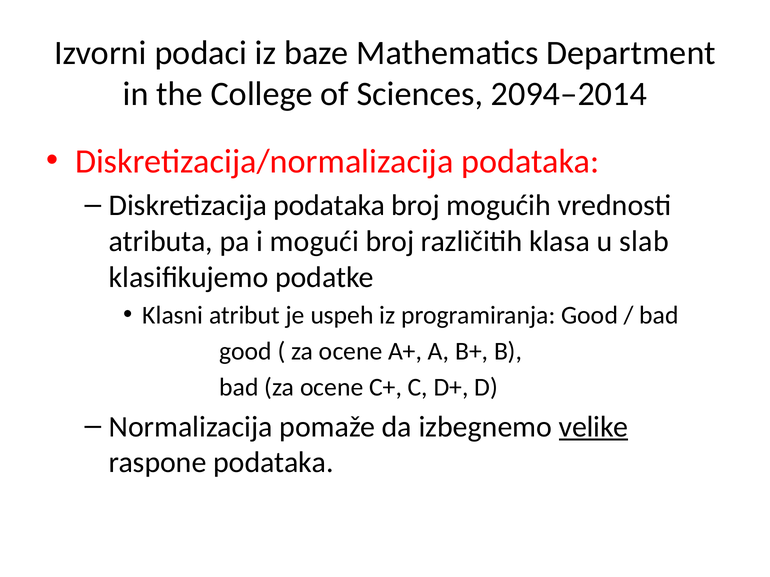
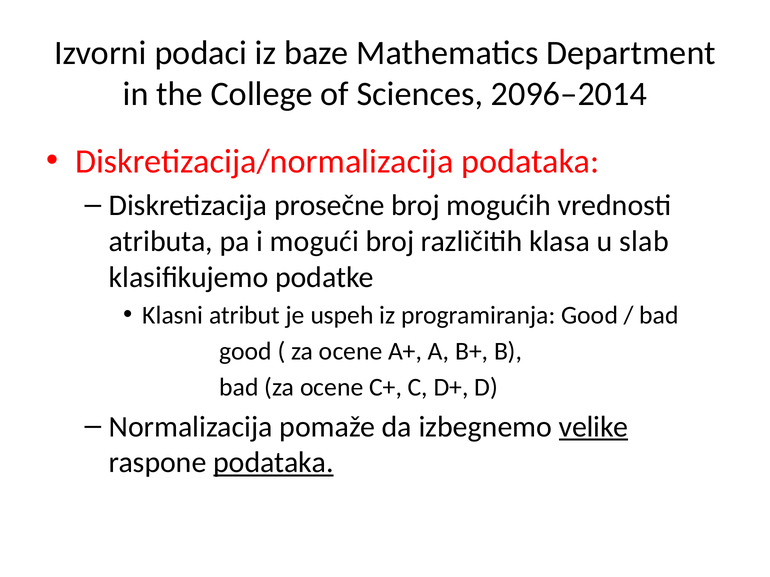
2094‒2014: 2094‒2014 -> 2096‒2014
Diskretizacija podataka: podataka -> prosečne
podataka at (273, 463) underline: none -> present
